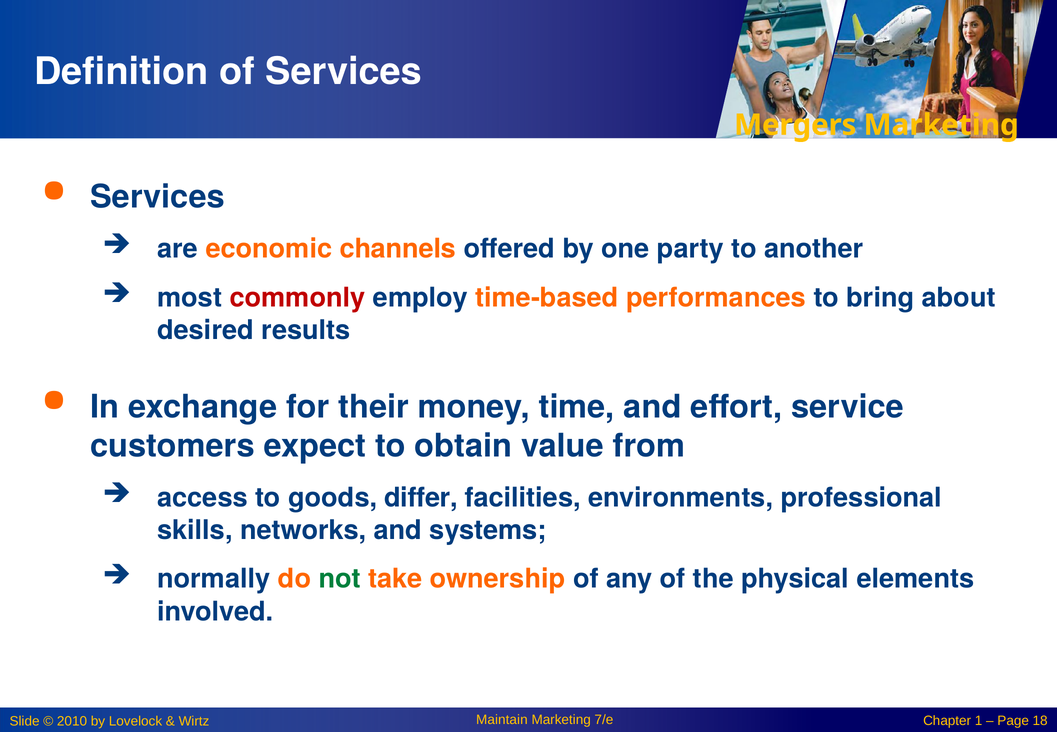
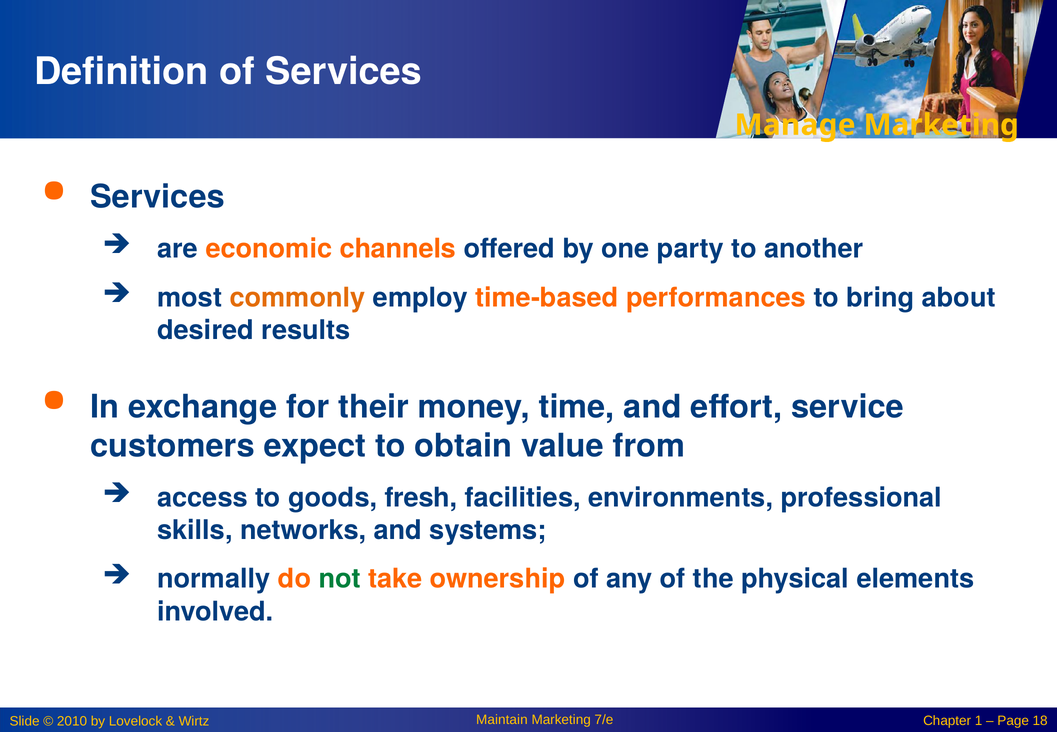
Mergers: Mergers -> Manage
commonly colour: red -> orange
differ: differ -> fresh
